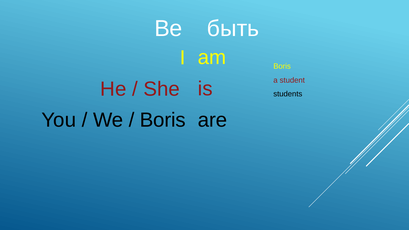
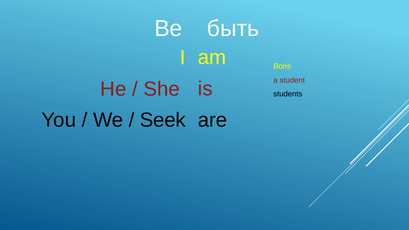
Boris at (163, 120): Boris -> Seek
